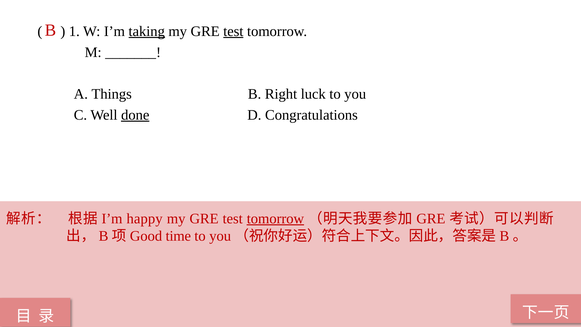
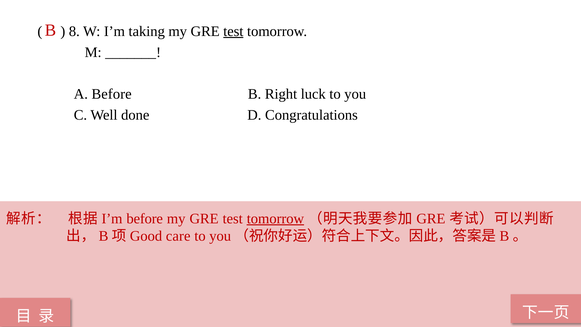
1: 1 -> 8
taking underline: present -> none
A Things: Things -> Before
done underline: present -> none
I’m happy: happy -> before
time: time -> care
